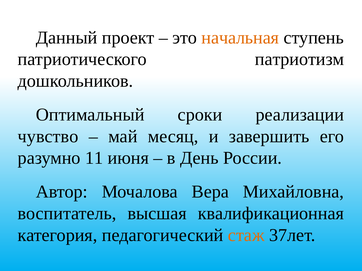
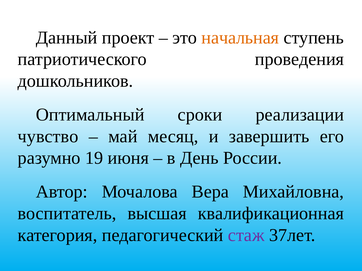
патриотизм: патриотизм -> проведения
11: 11 -> 19
стаж colour: orange -> purple
